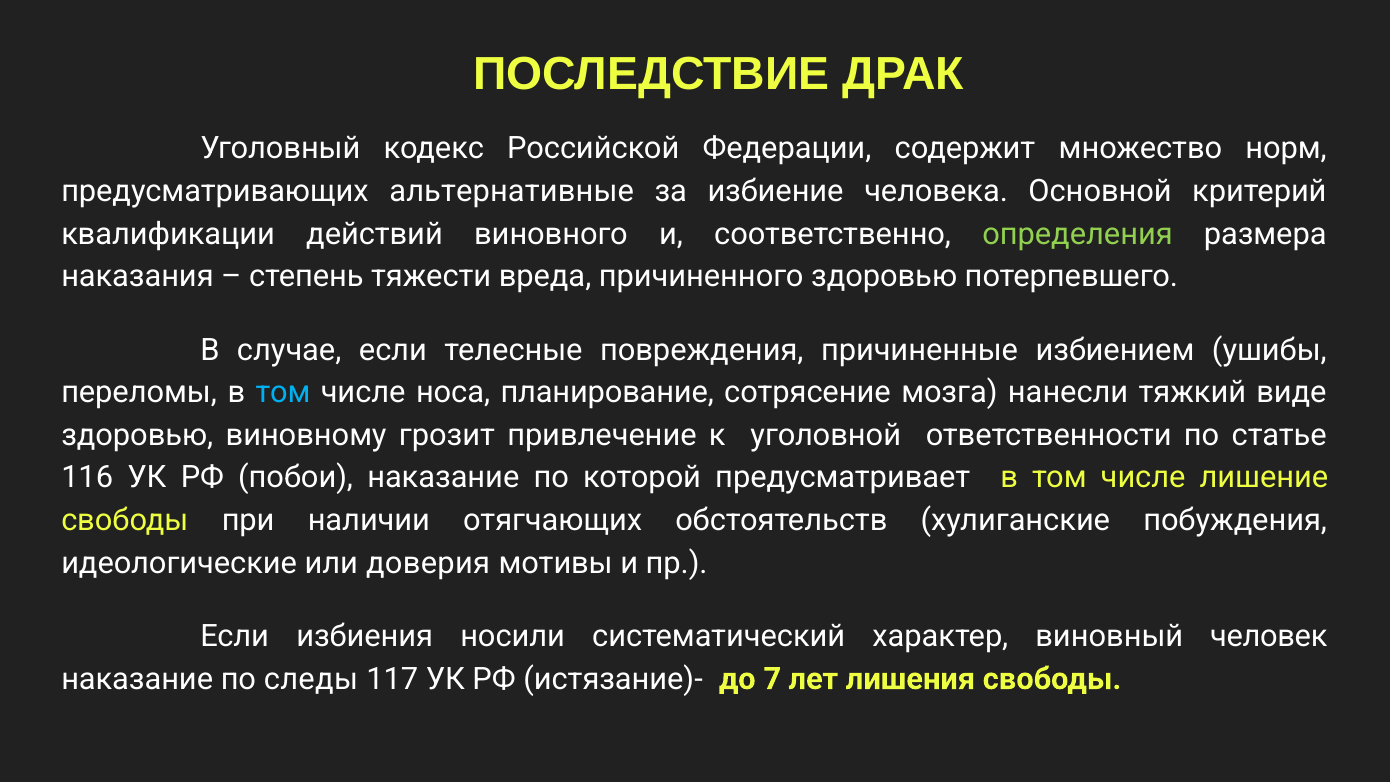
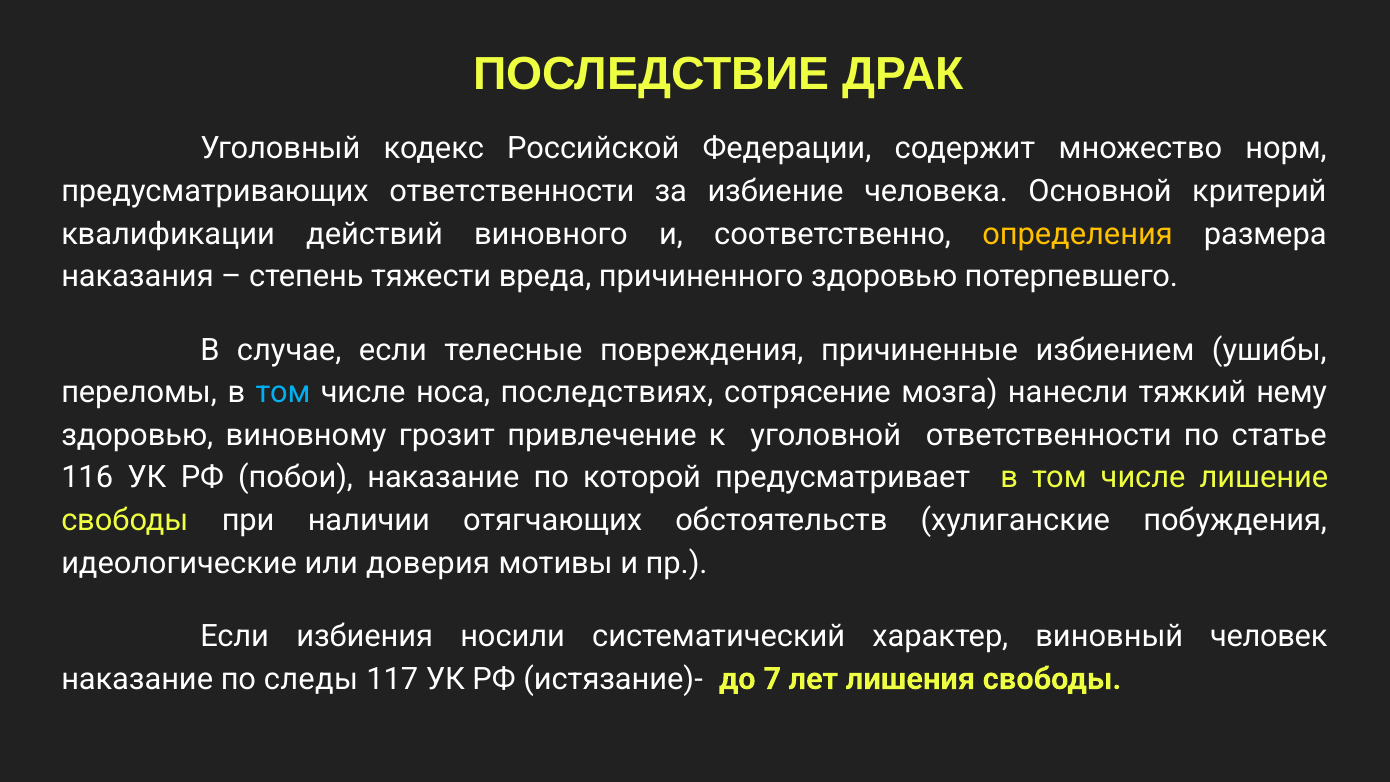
предусматривающих альтернативные: альтернативные -> ответственности
определения colour: light green -> yellow
планирование: планирование -> последствиях
виде: виде -> нему
